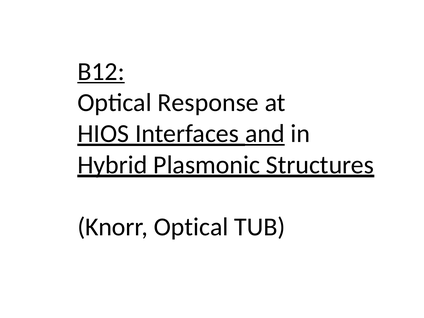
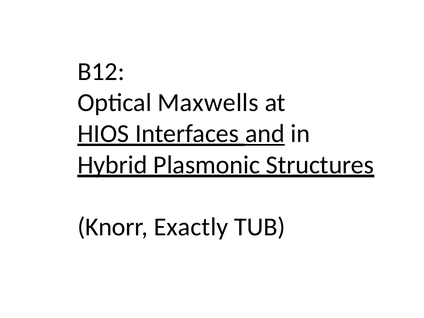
B12 underline: present -> none
Response: Response -> Maxwells
Knorr Optical: Optical -> Exactly
